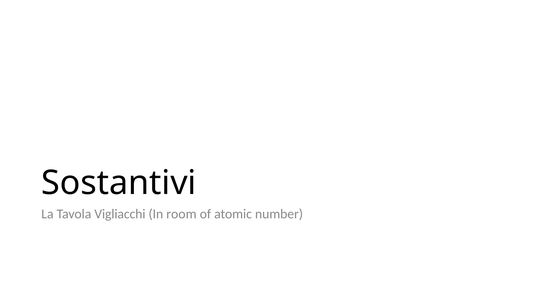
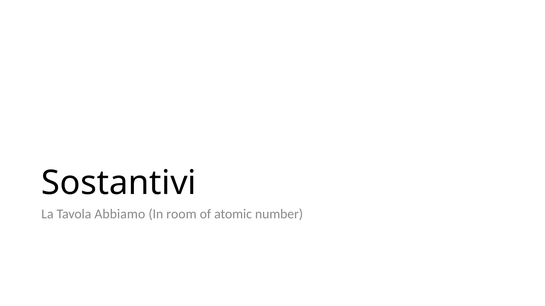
Vigliacchi: Vigliacchi -> Abbiamo
